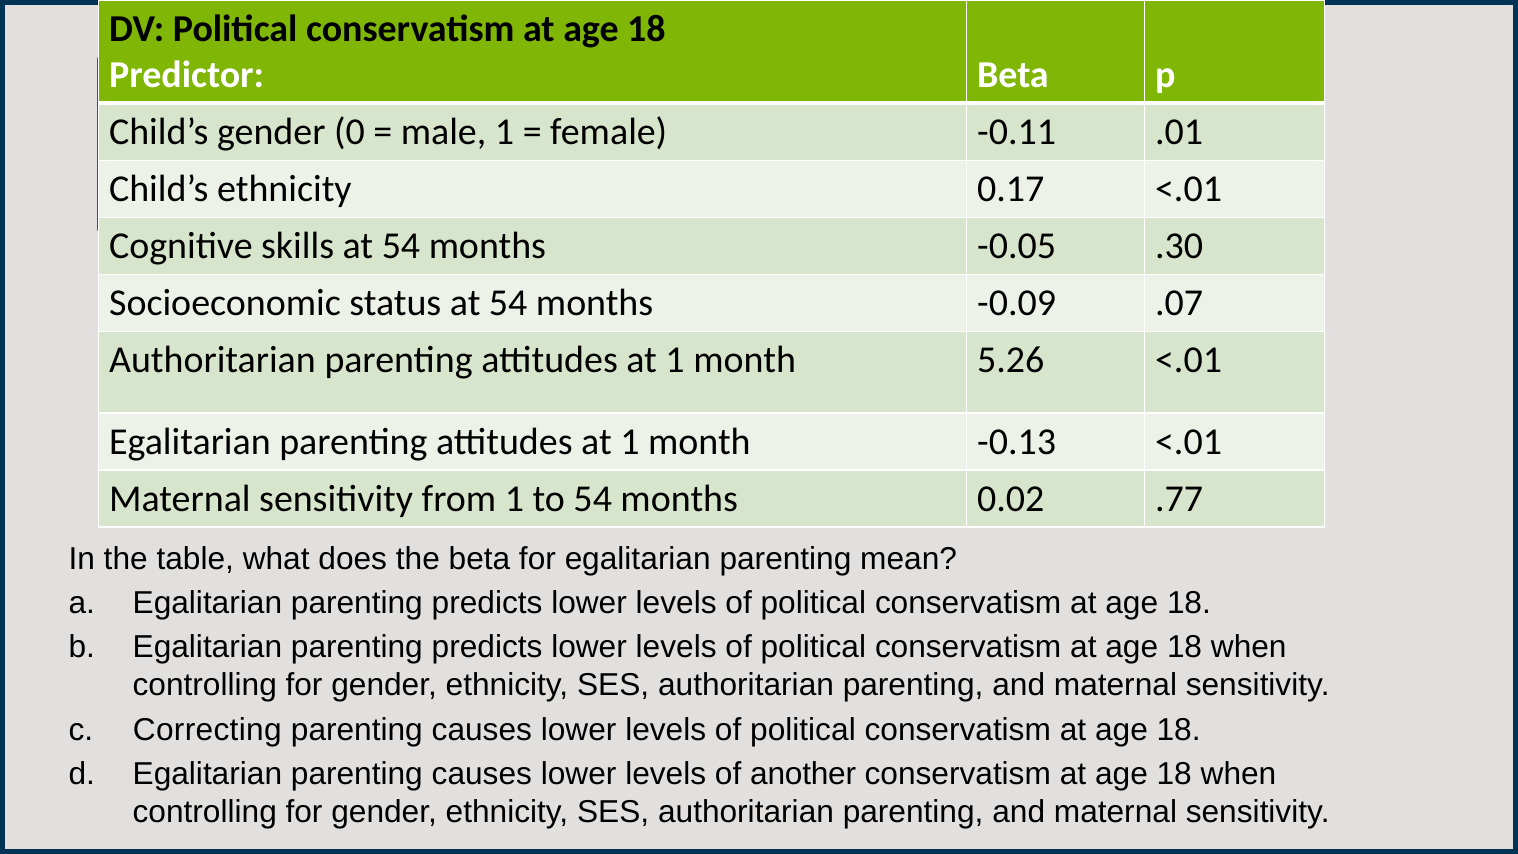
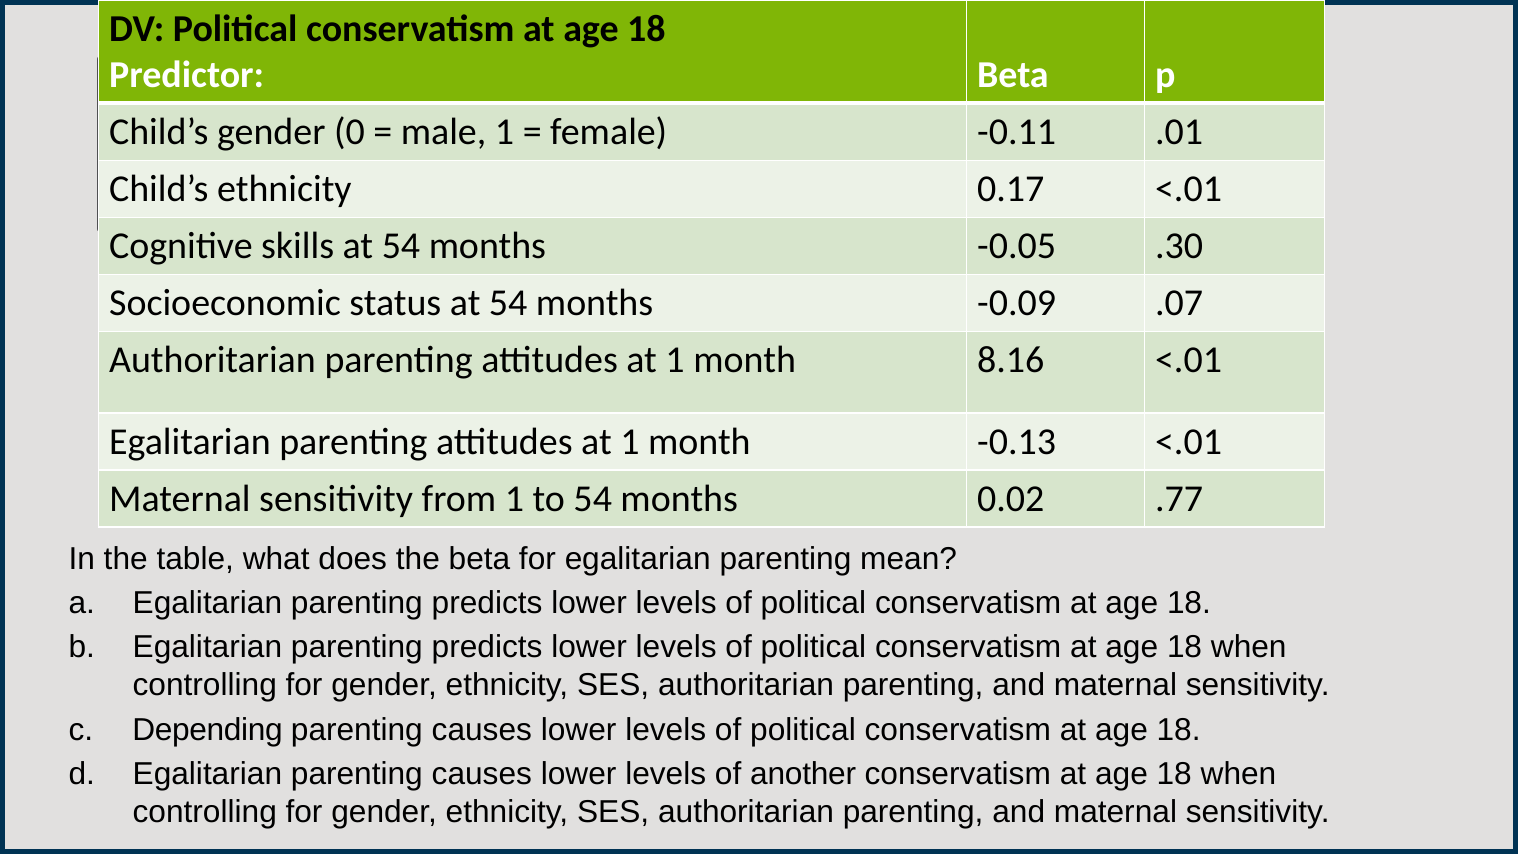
5.26: 5.26 -> 8.16
Correcting: Correcting -> Depending
